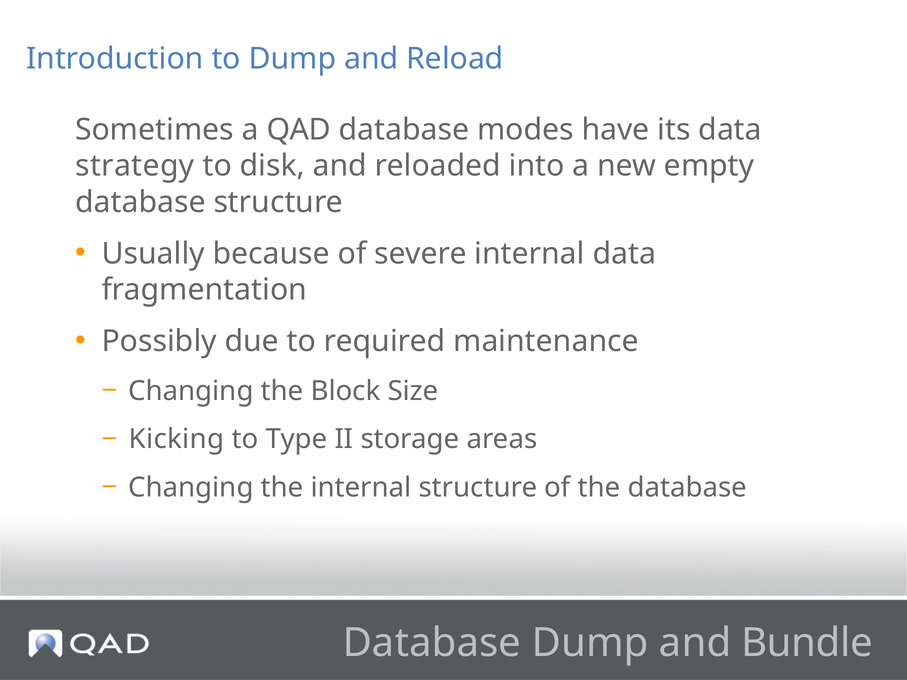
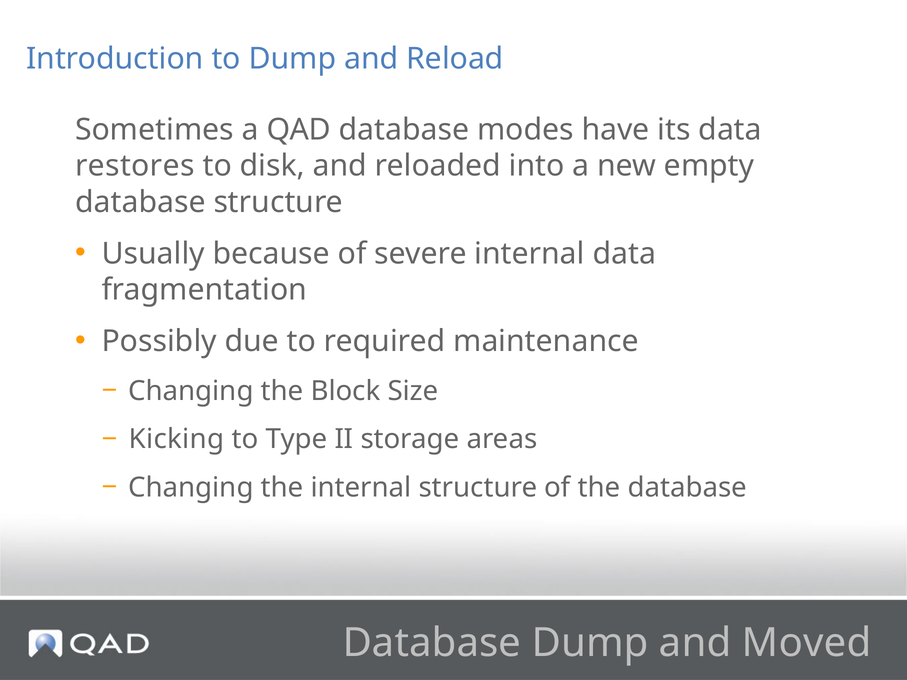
strategy: strategy -> restores
Bundle: Bundle -> Moved
